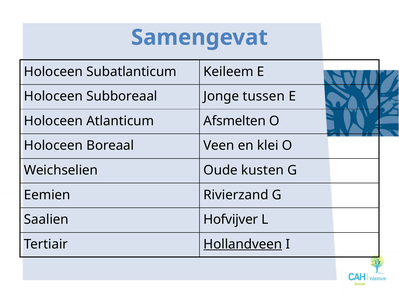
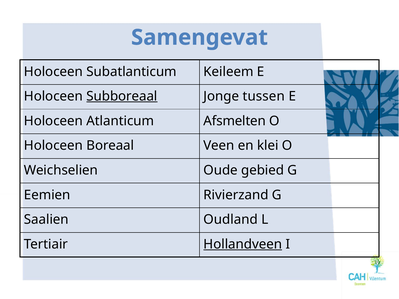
Subboreaal underline: none -> present
kusten: kusten -> gebied
Hofvijver: Hofvijver -> Oudland
